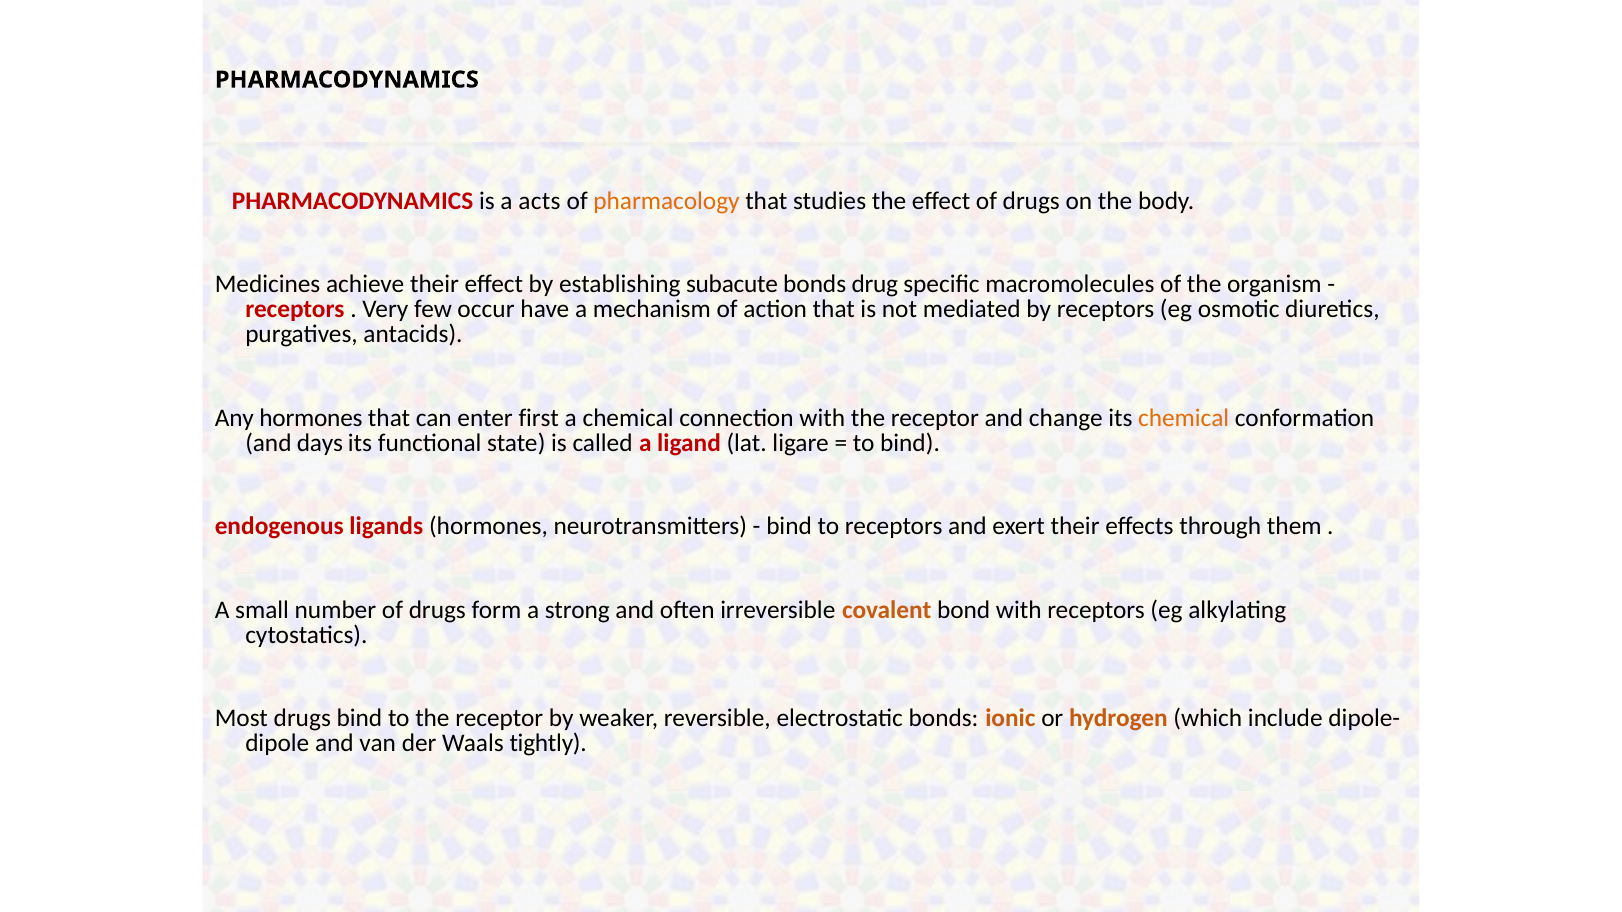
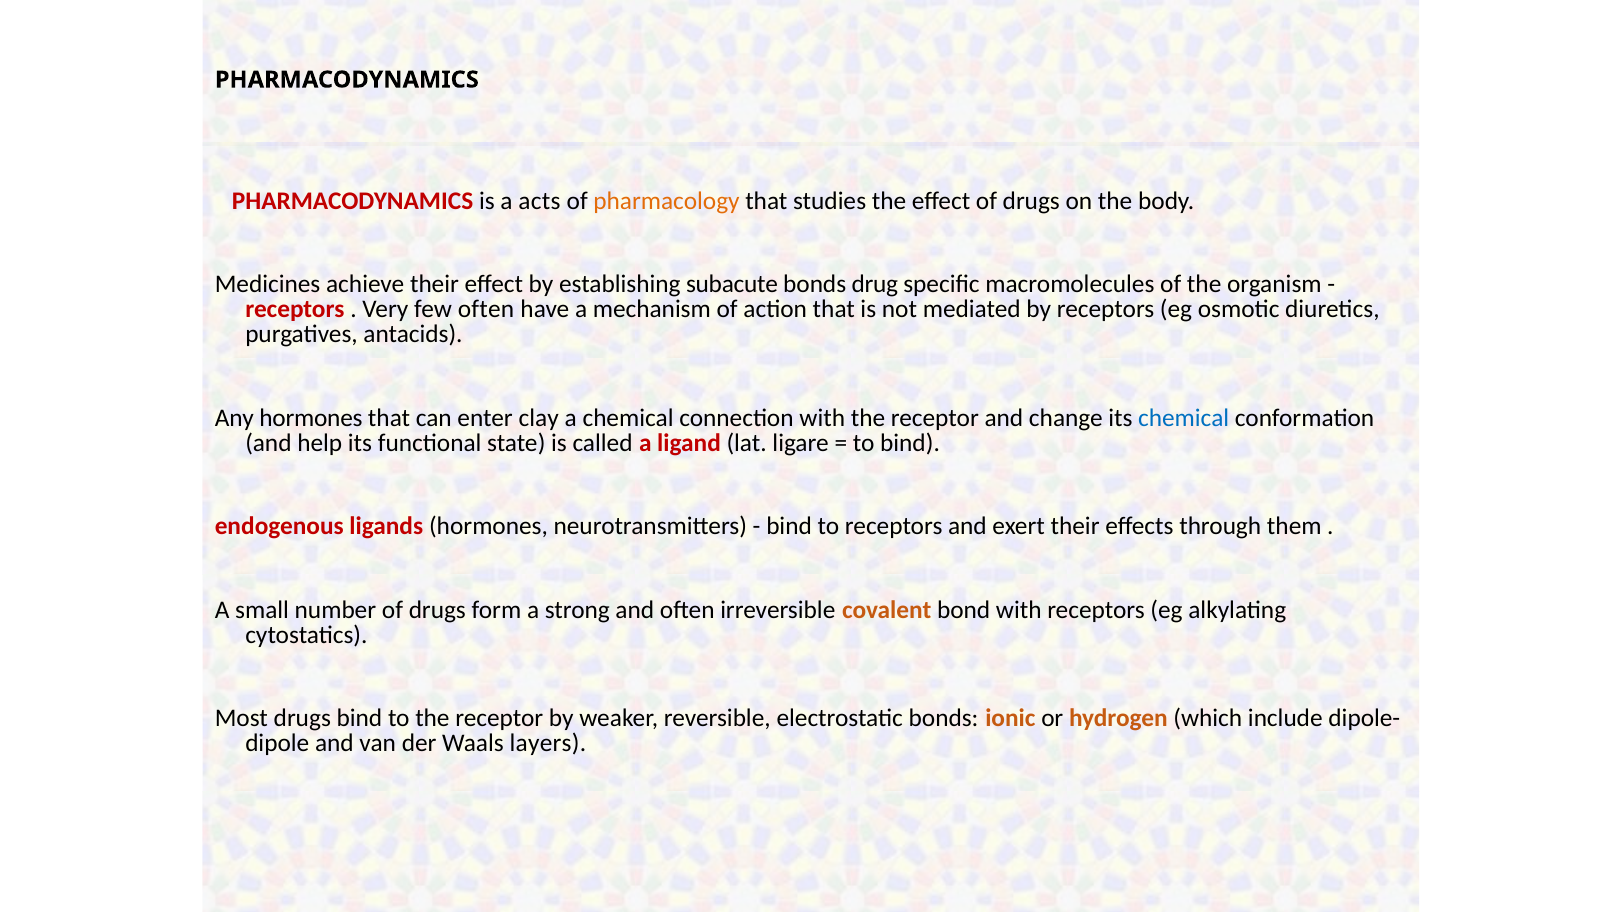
few occur: occur -> often
first: first -> clay
chemical at (1184, 418) colour: orange -> blue
days: days -> help
tightly: tightly -> layers
